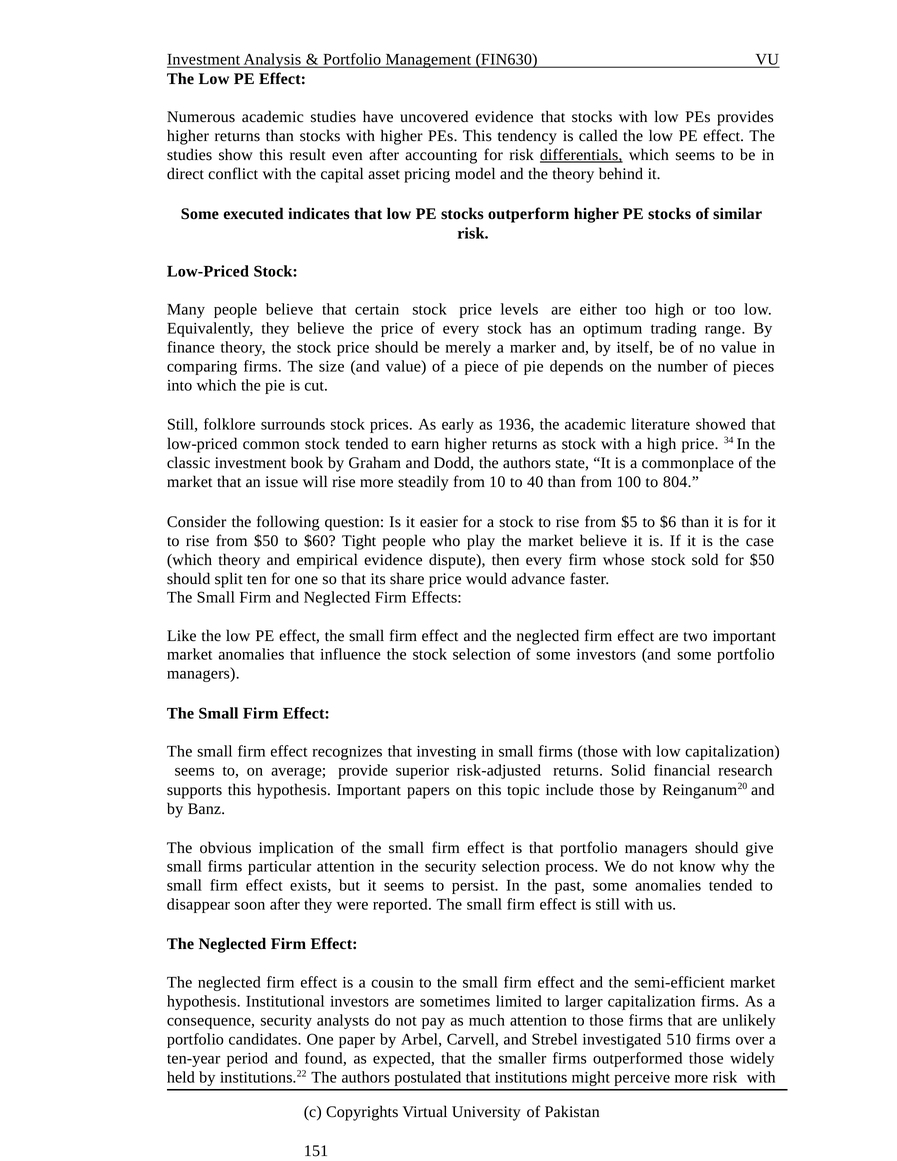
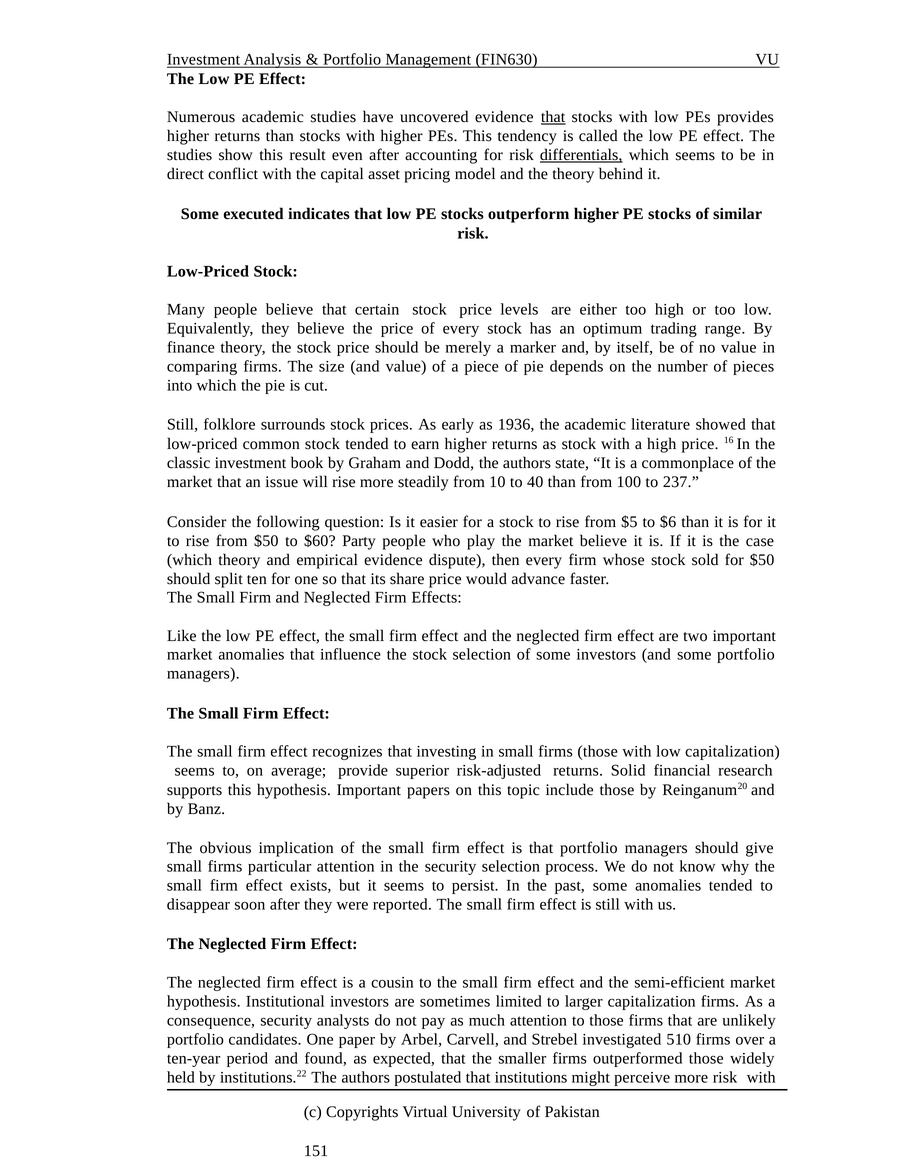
that at (553, 117) underline: none -> present
34: 34 -> 16
804: 804 -> 237
Tight: Tight -> Party
